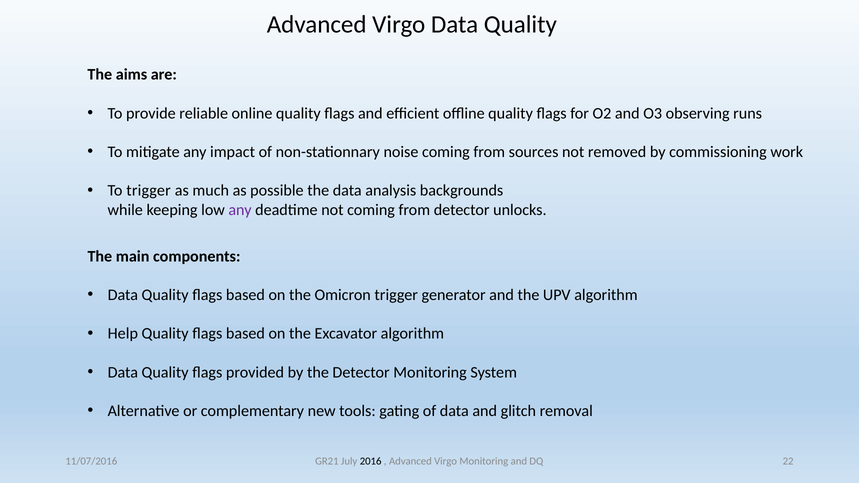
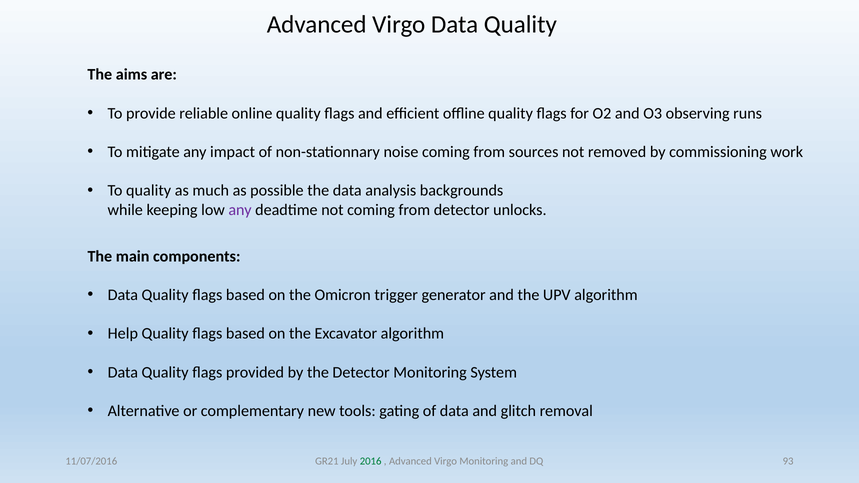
To trigger: trigger -> quality
2016 colour: black -> green
22: 22 -> 93
